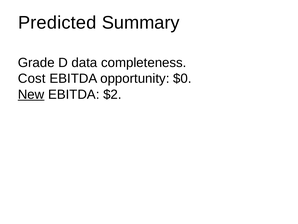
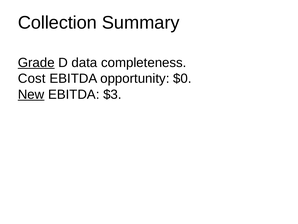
Predicted: Predicted -> Collection
Grade underline: none -> present
$2: $2 -> $3
